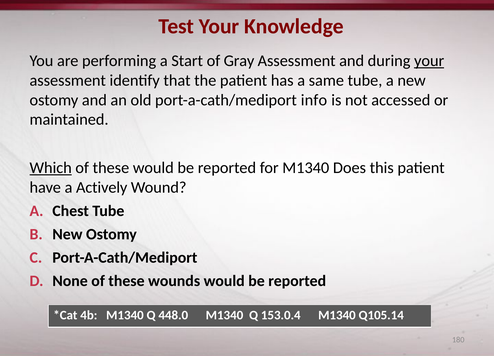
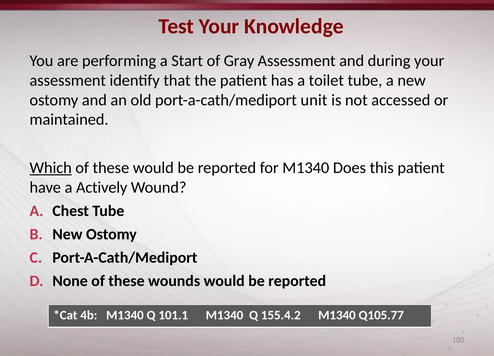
your at (429, 61) underline: present -> none
same: same -> toilet
info: info -> unit
448.0: 448.0 -> 101.1
153.0.4: 153.0.4 -> 155.4.2
Q105.14: Q105.14 -> Q105.77
